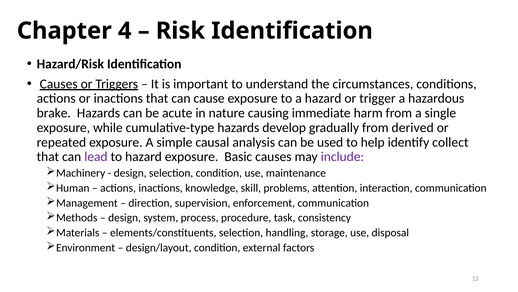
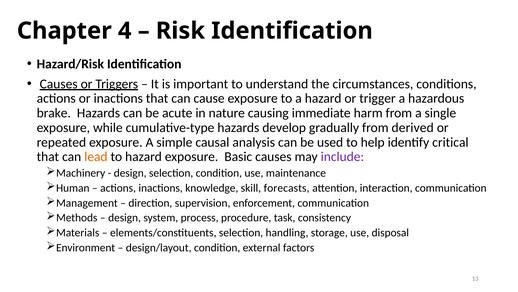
collect: collect -> critical
lead colour: purple -> orange
problems: problems -> forecasts
